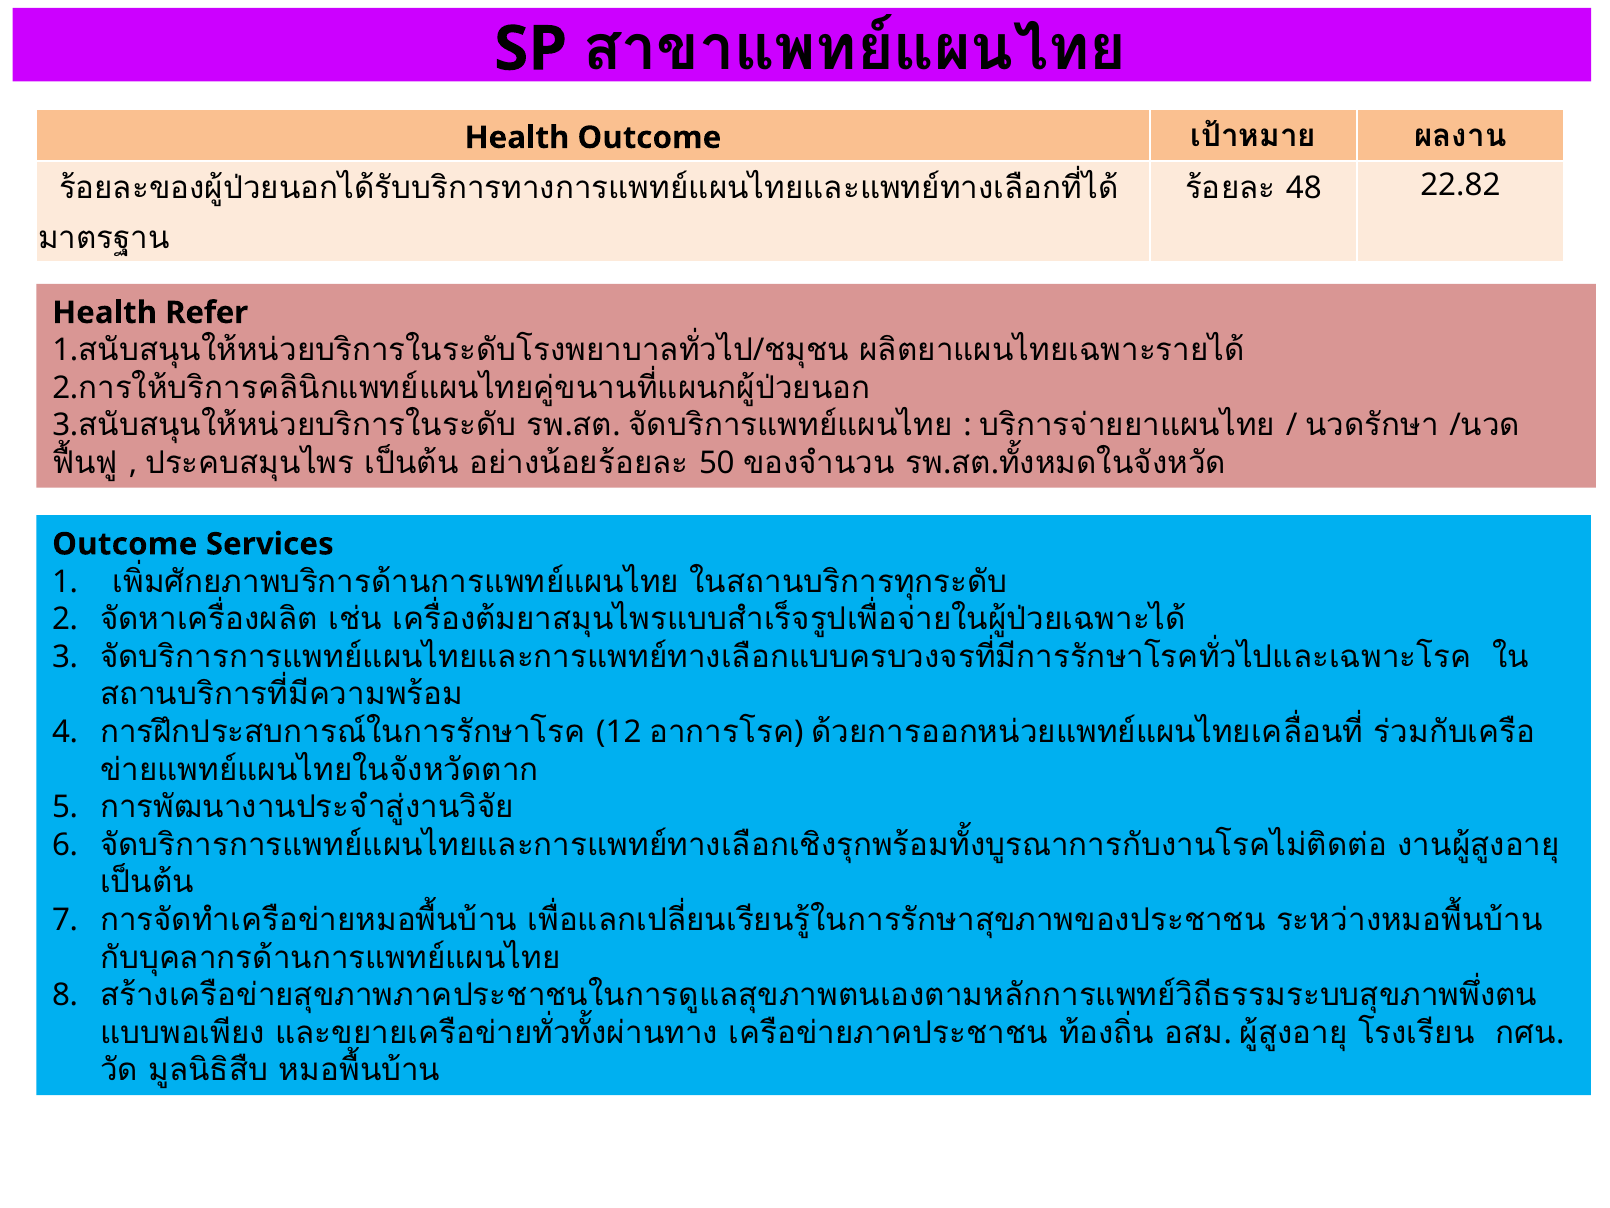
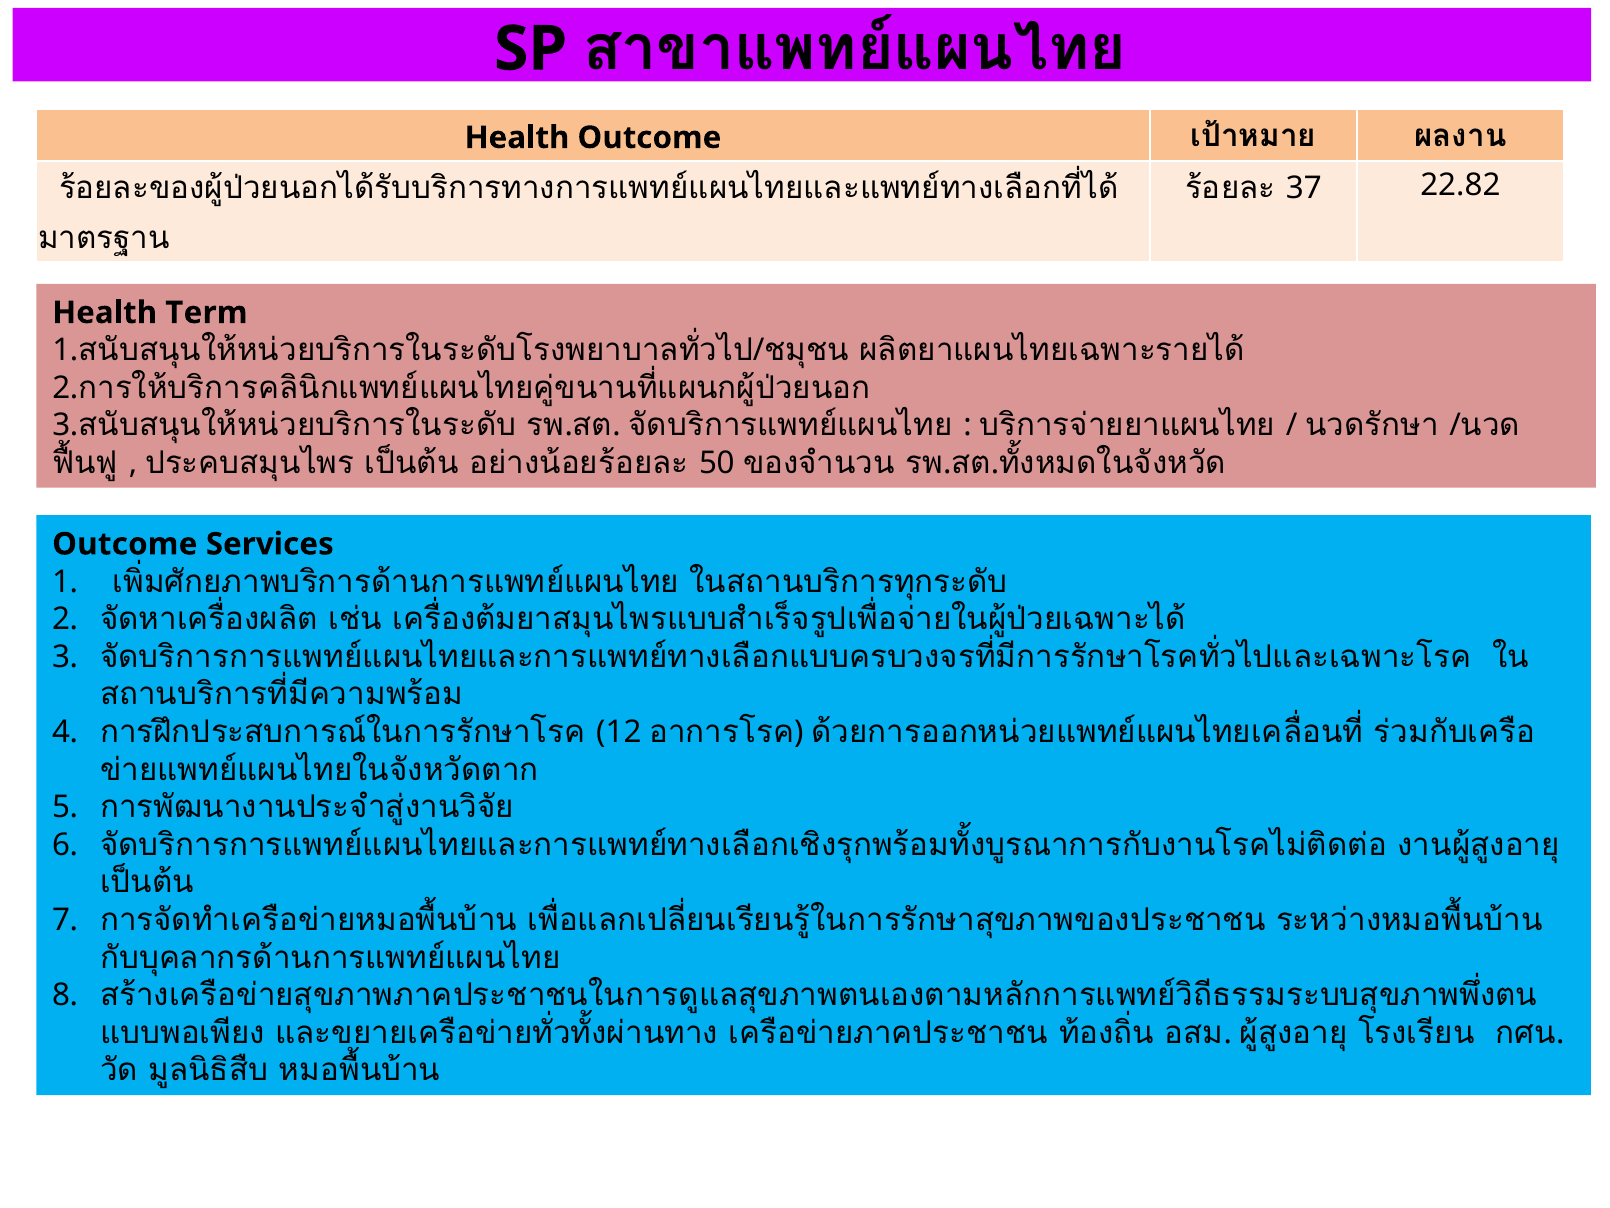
48: 48 -> 37
Refer: Refer -> Term
